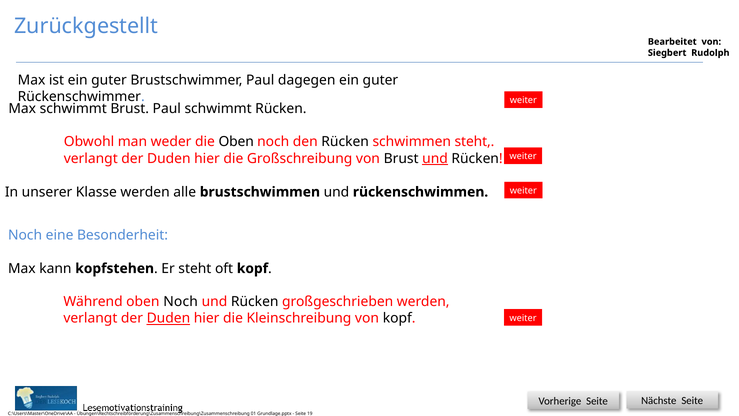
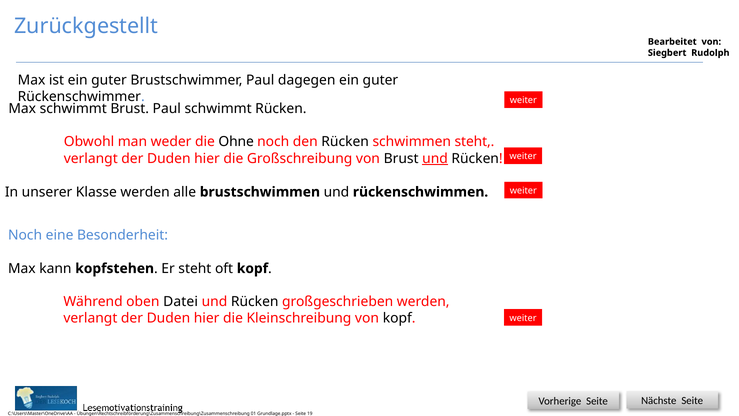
die Oben: Oben -> Ohne
Während oben Noch: Noch -> Datei
Duden at (168, 318) underline: present -> none
